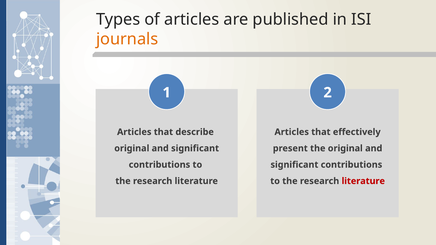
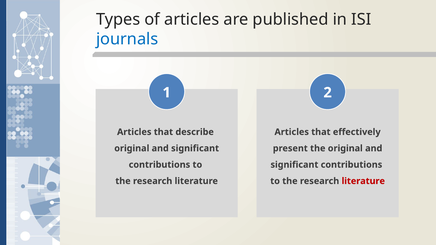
journals colour: orange -> blue
